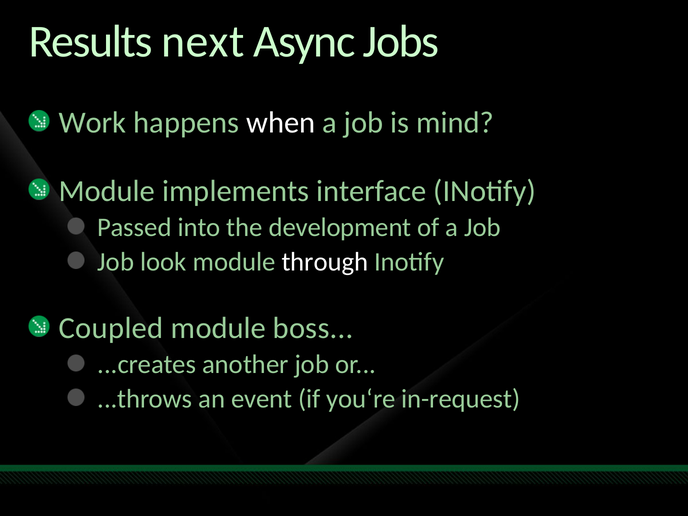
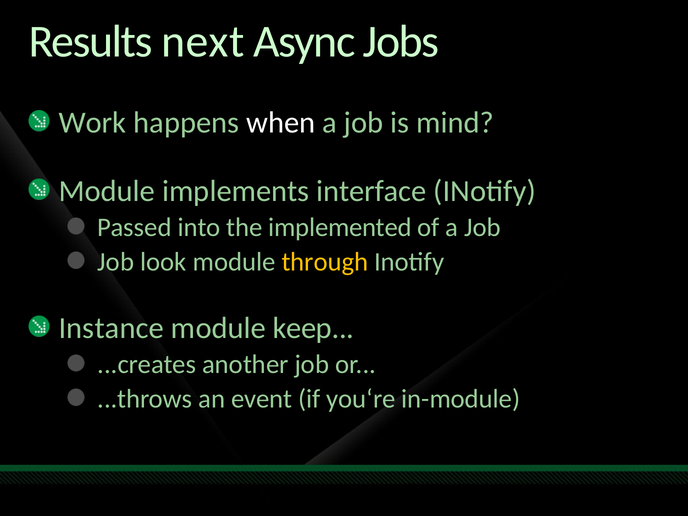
development: development -> implemented
through colour: white -> yellow
Coupled: Coupled -> Instance
boss: boss -> keep
in-request: in-request -> in-module
